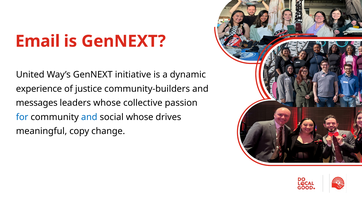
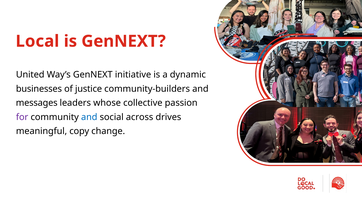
Email: Email -> Local
experience: experience -> businesses
for colour: blue -> purple
social whose: whose -> across
